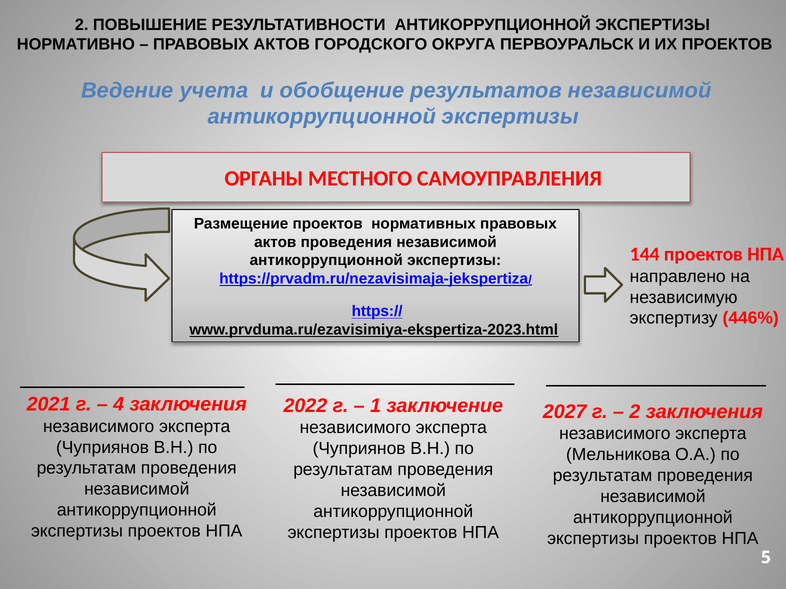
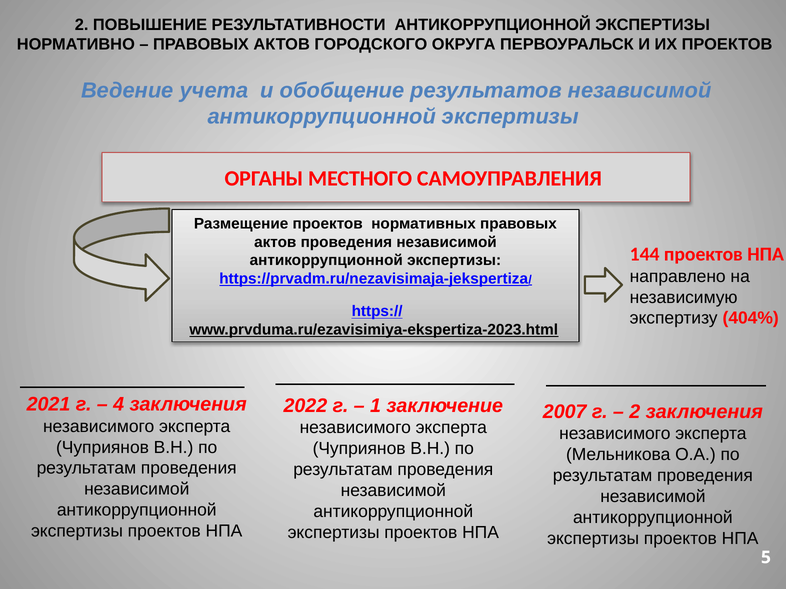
446%: 446% -> 404%
2027: 2027 -> 2007
